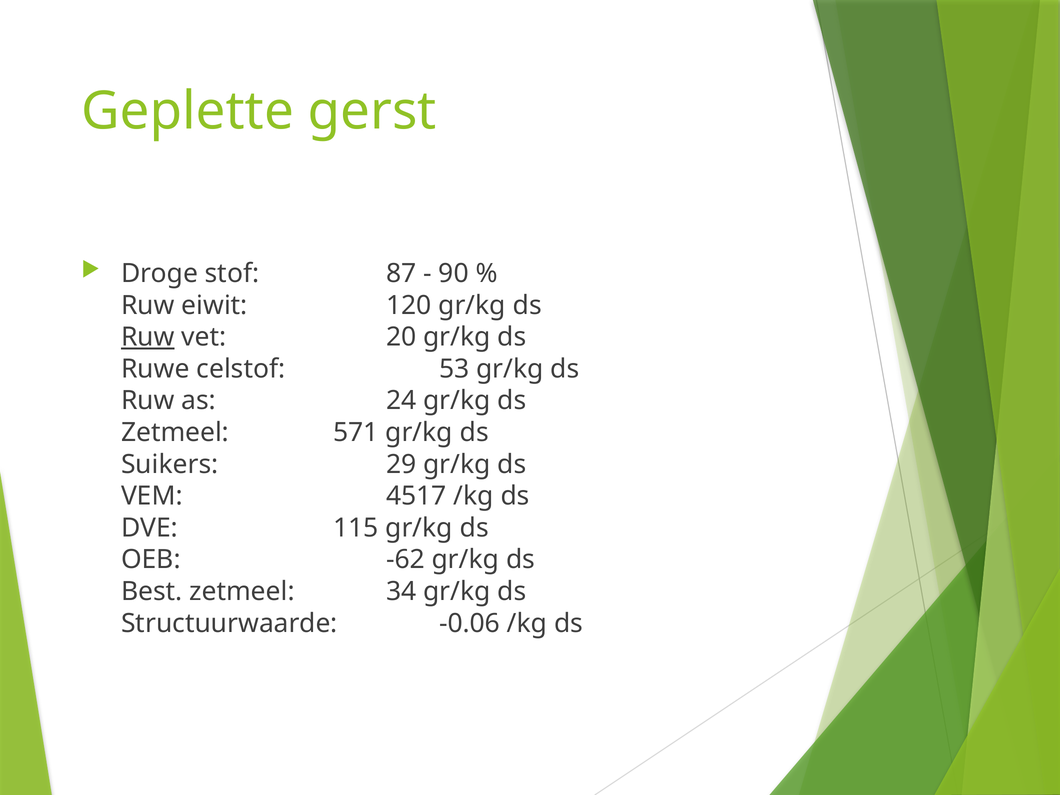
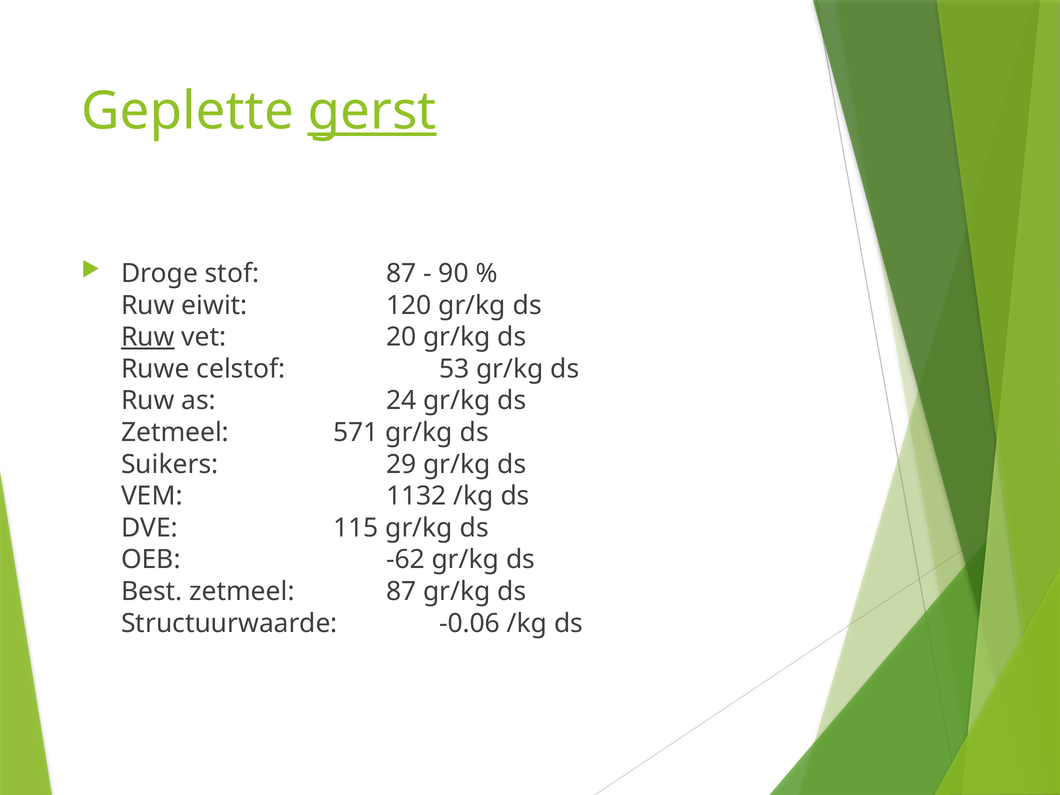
gerst underline: none -> present
4517: 4517 -> 1132
zetmeel 34: 34 -> 87
